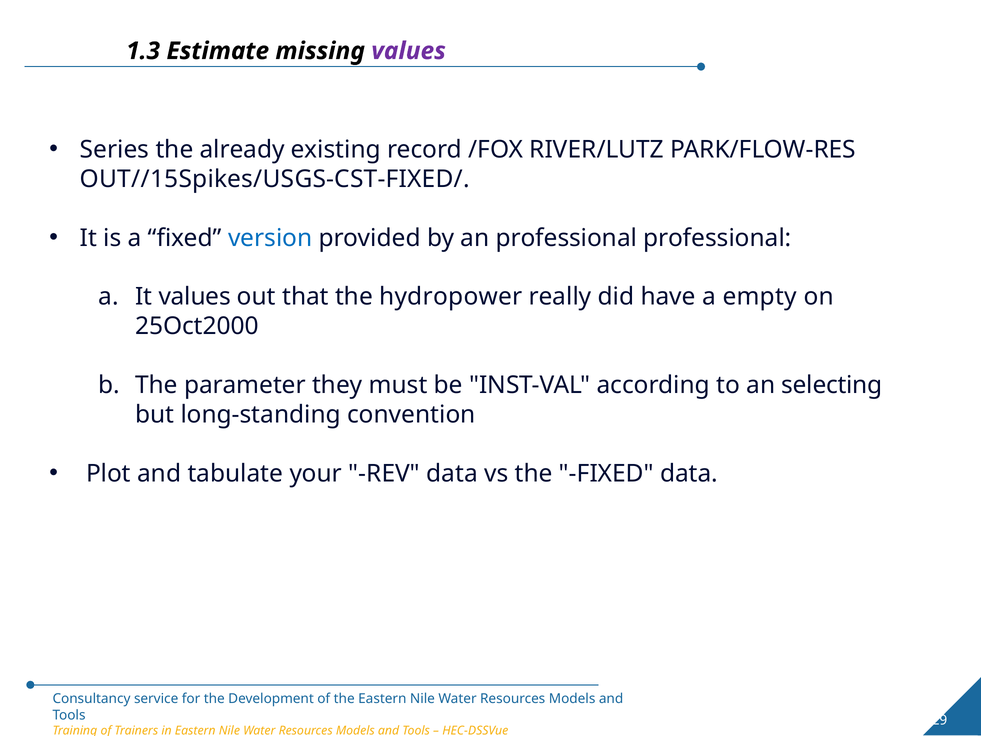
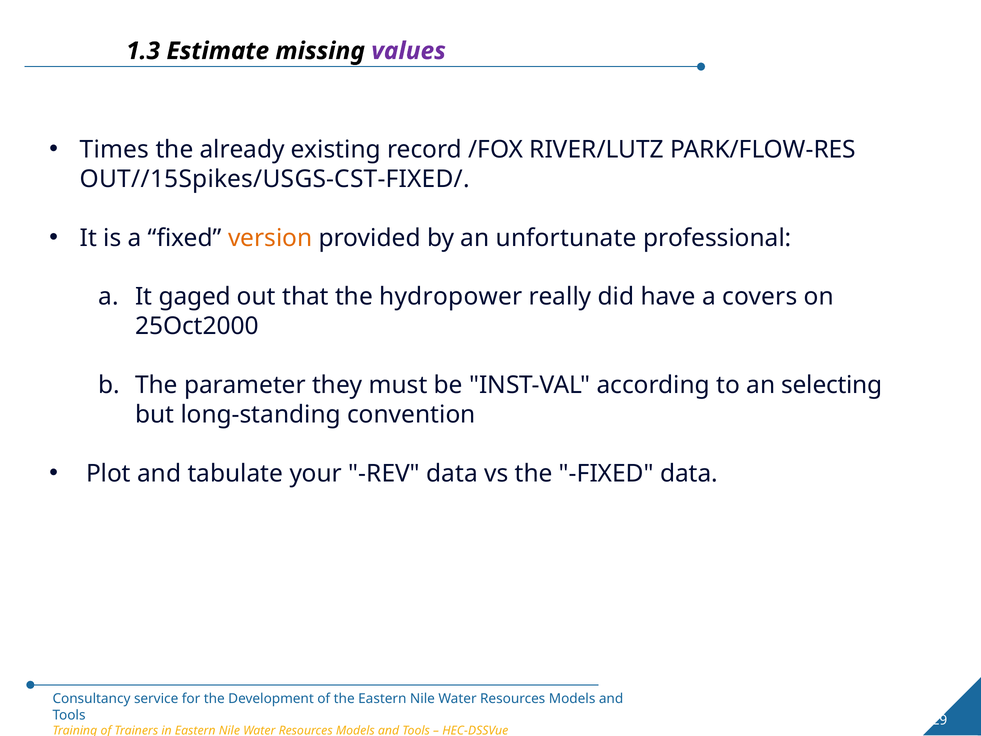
Series: Series -> Times
version colour: blue -> orange
an professional: professional -> unfortunate
It values: values -> gaged
empty: empty -> covers
